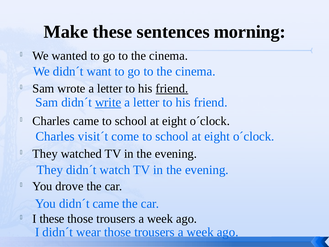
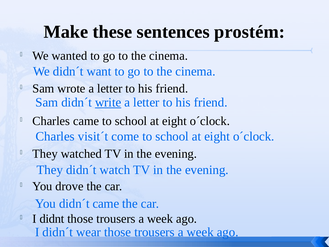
morning: morning -> prostém
friend at (172, 88) underline: present -> none
I these: these -> didnt
